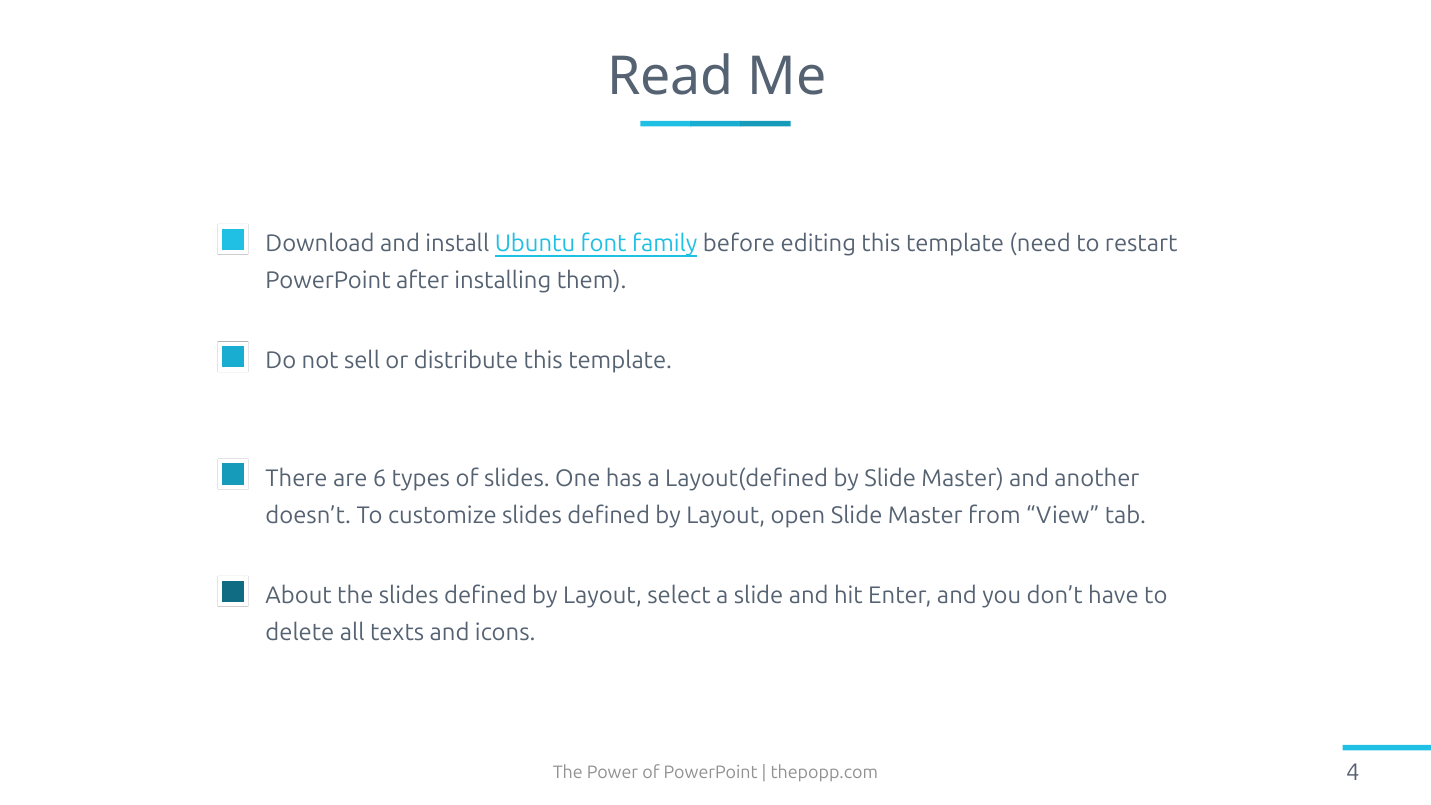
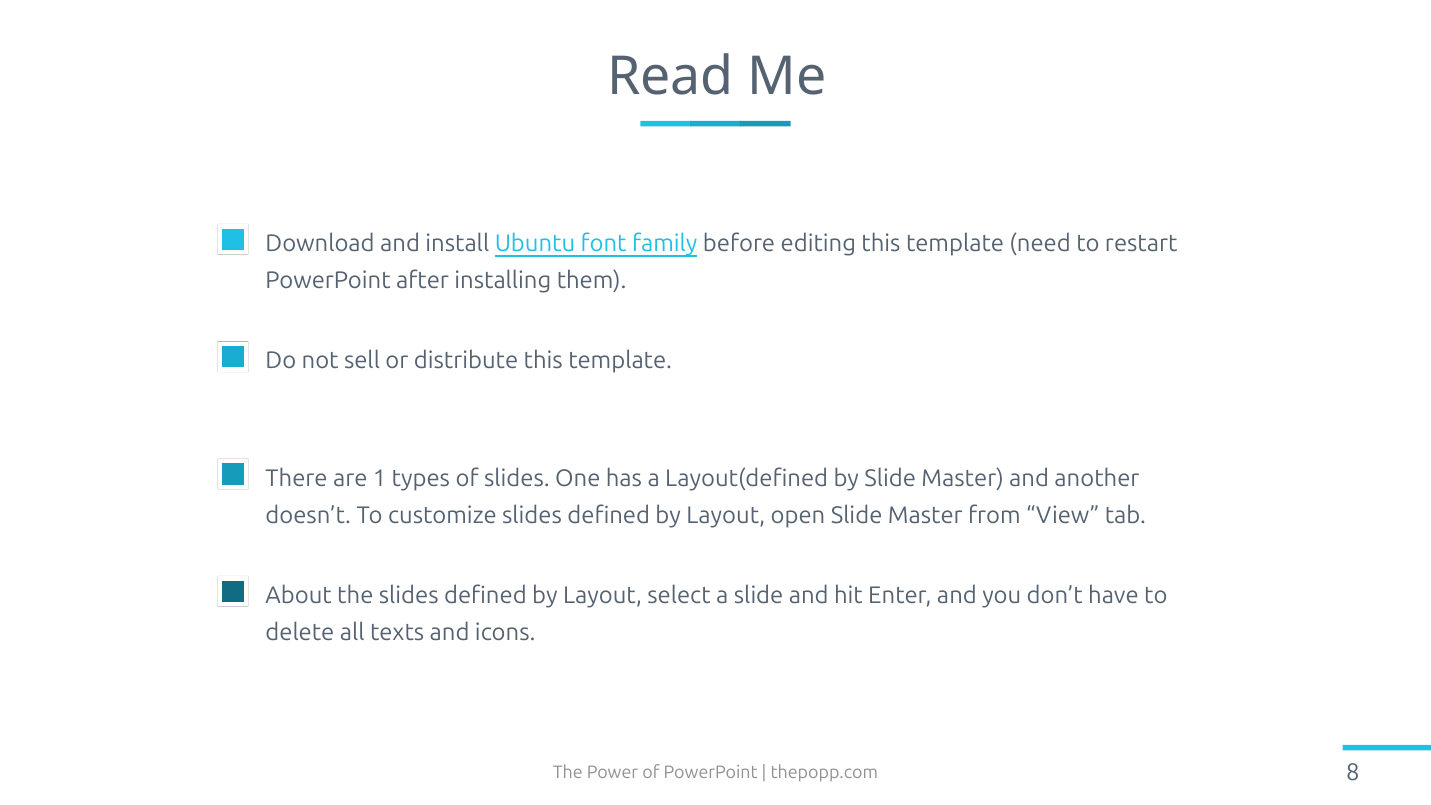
6: 6 -> 1
4: 4 -> 8
